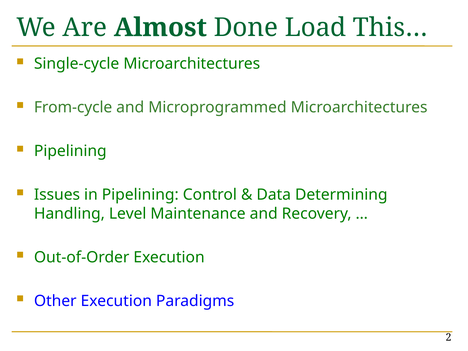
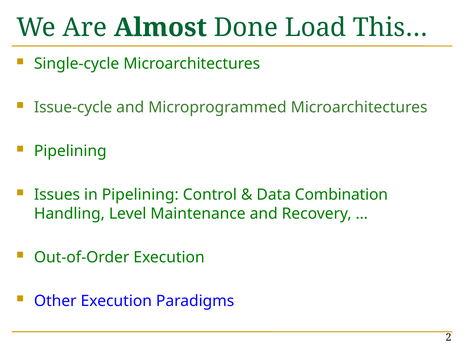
From-cycle: From-cycle -> Issue-cycle
Determining: Determining -> Combination
